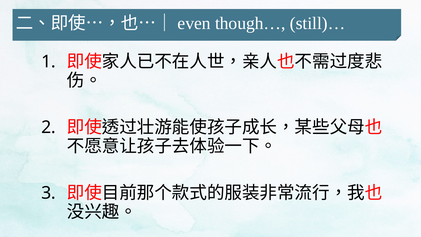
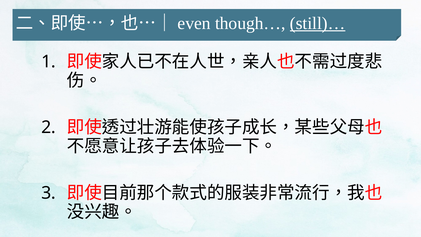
still)… underline: none -> present
